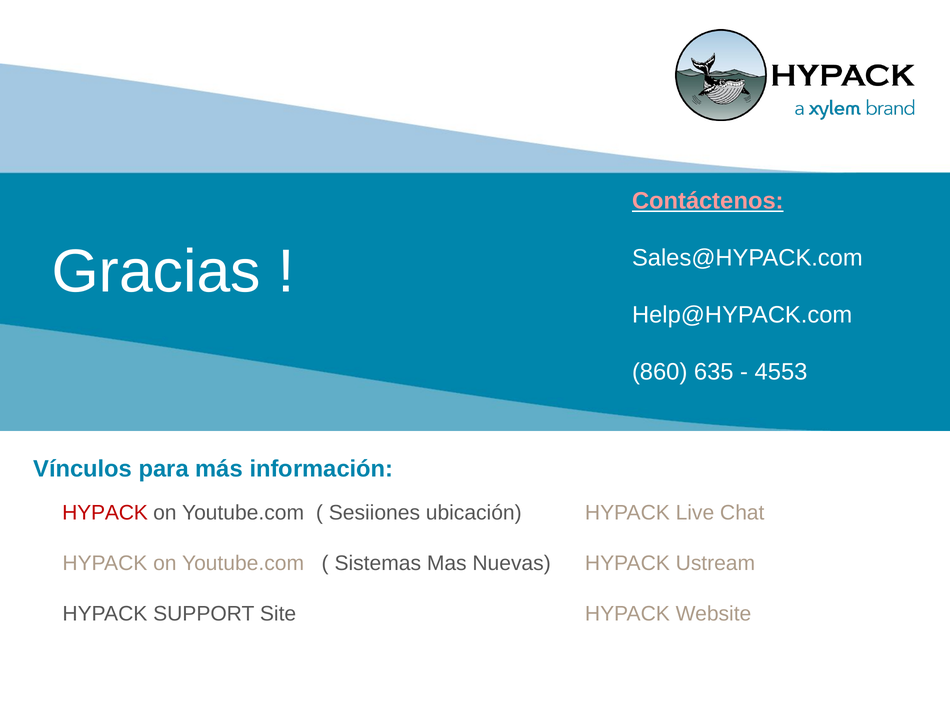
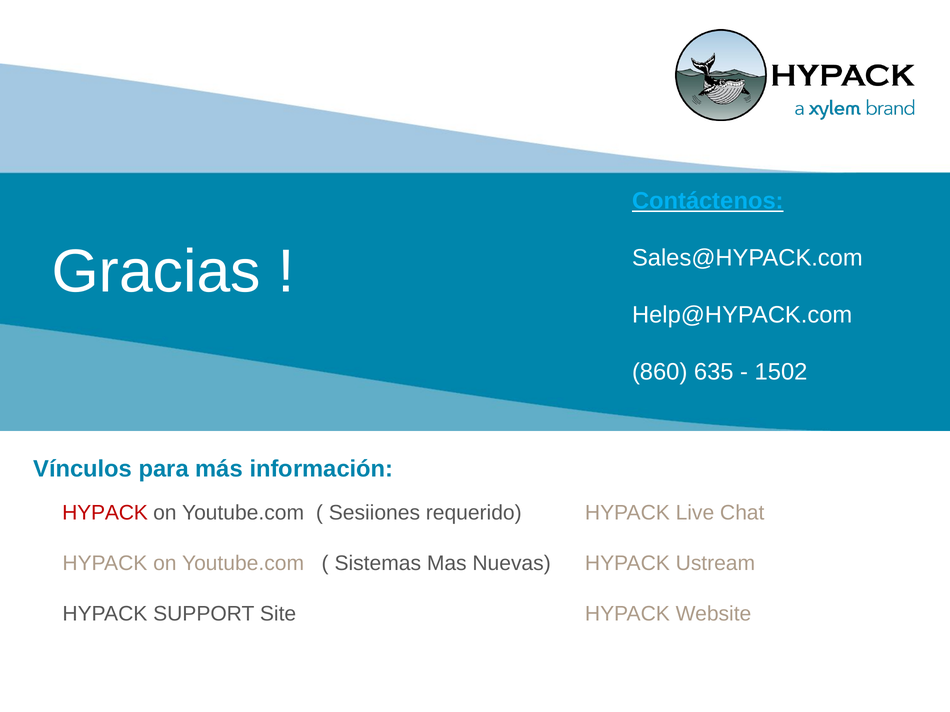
Contáctenos colour: pink -> light blue
4553: 4553 -> 1502
ubicación: ubicación -> requerido
